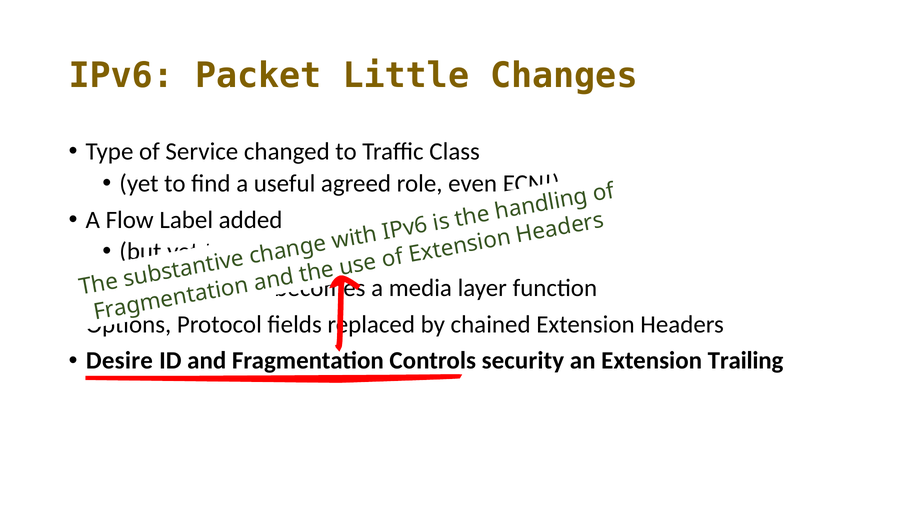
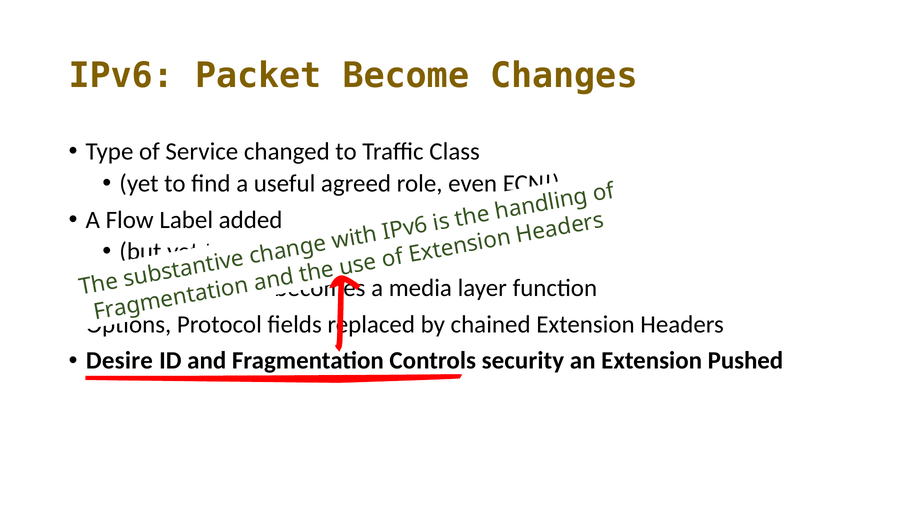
Little: Little -> Become
Trailing: Trailing -> Pushed
